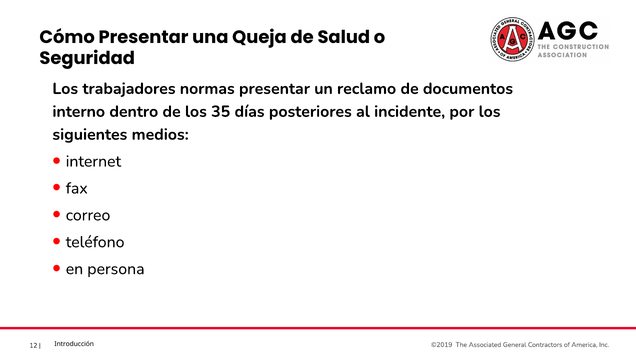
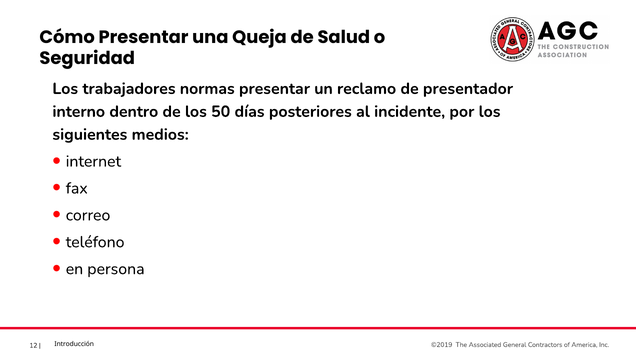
documentos: documentos -> presentador
35: 35 -> 50
